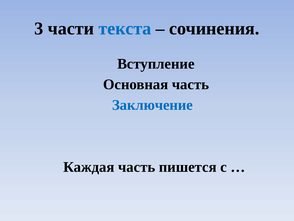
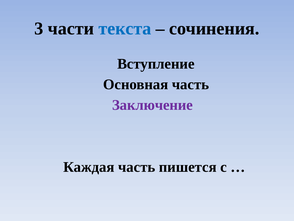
Заключение colour: blue -> purple
